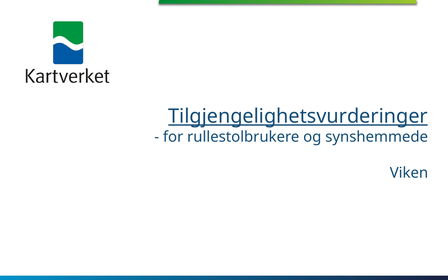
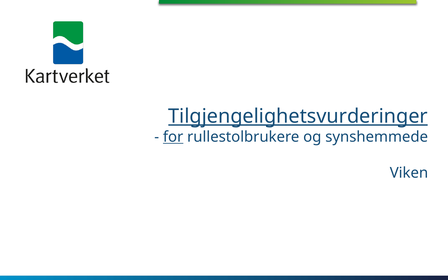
for underline: none -> present
